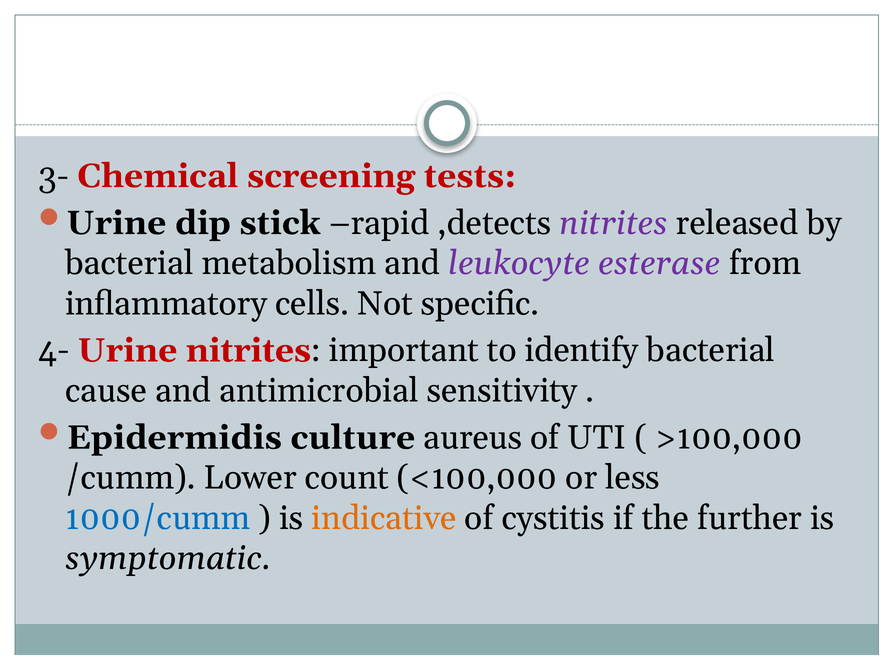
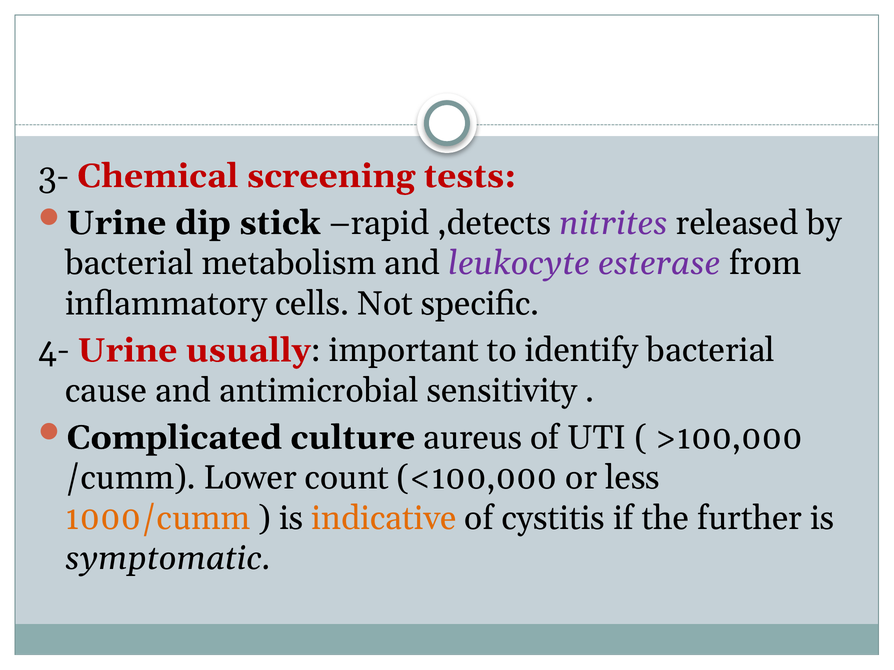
Urine nitrites: nitrites -> usually
Epidermidis: Epidermidis -> Complicated
1000/cumm colour: blue -> orange
